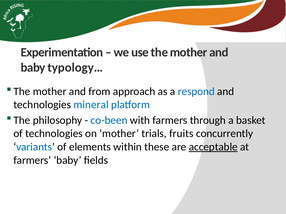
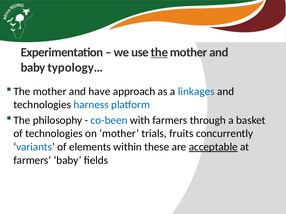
the at (159, 52) underline: none -> present
from: from -> have
respond: respond -> linkages
mineral: mineral -> harness
